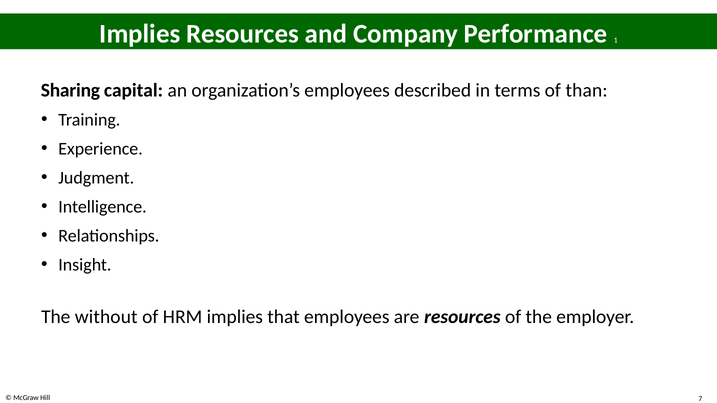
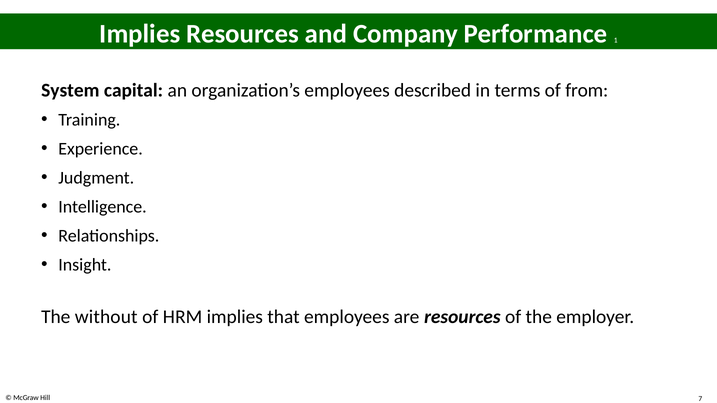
Sharing: Sharing -> System
than: than -> from
